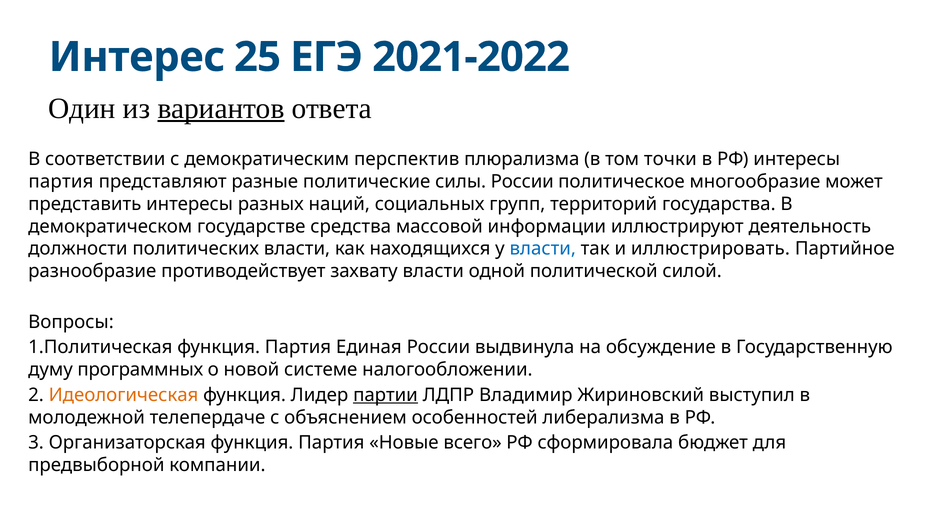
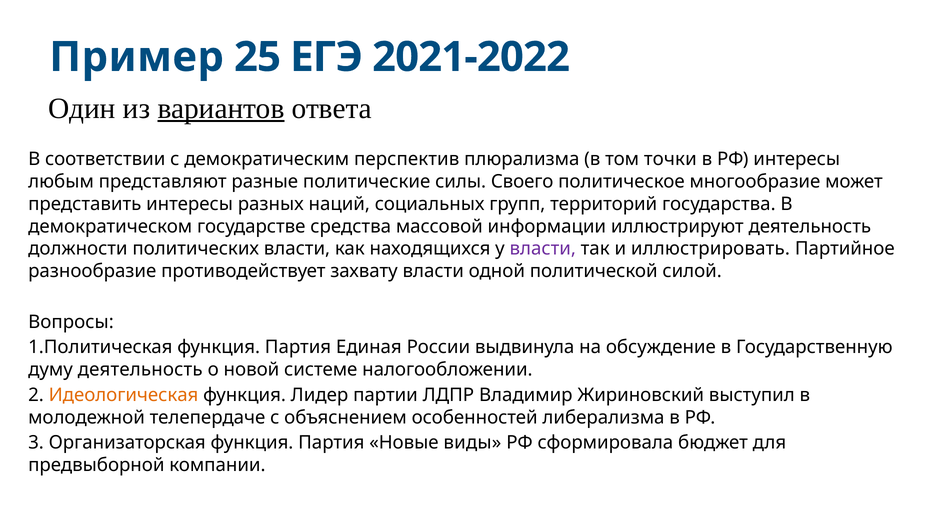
Интерес: Интерес -> Пример
партия at (61, 182): партия -> любым
силы России: России -> Своего
власти at (543, 249) colour: blue -> purple
думу программных: программных -> деятельность
партии underline: present -> none
всего: всего -> виды
